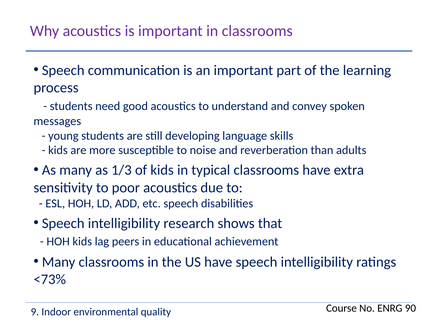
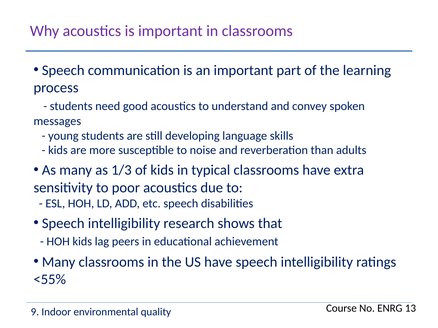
<73%: <73% -> <55%
90: 90 -> 13
